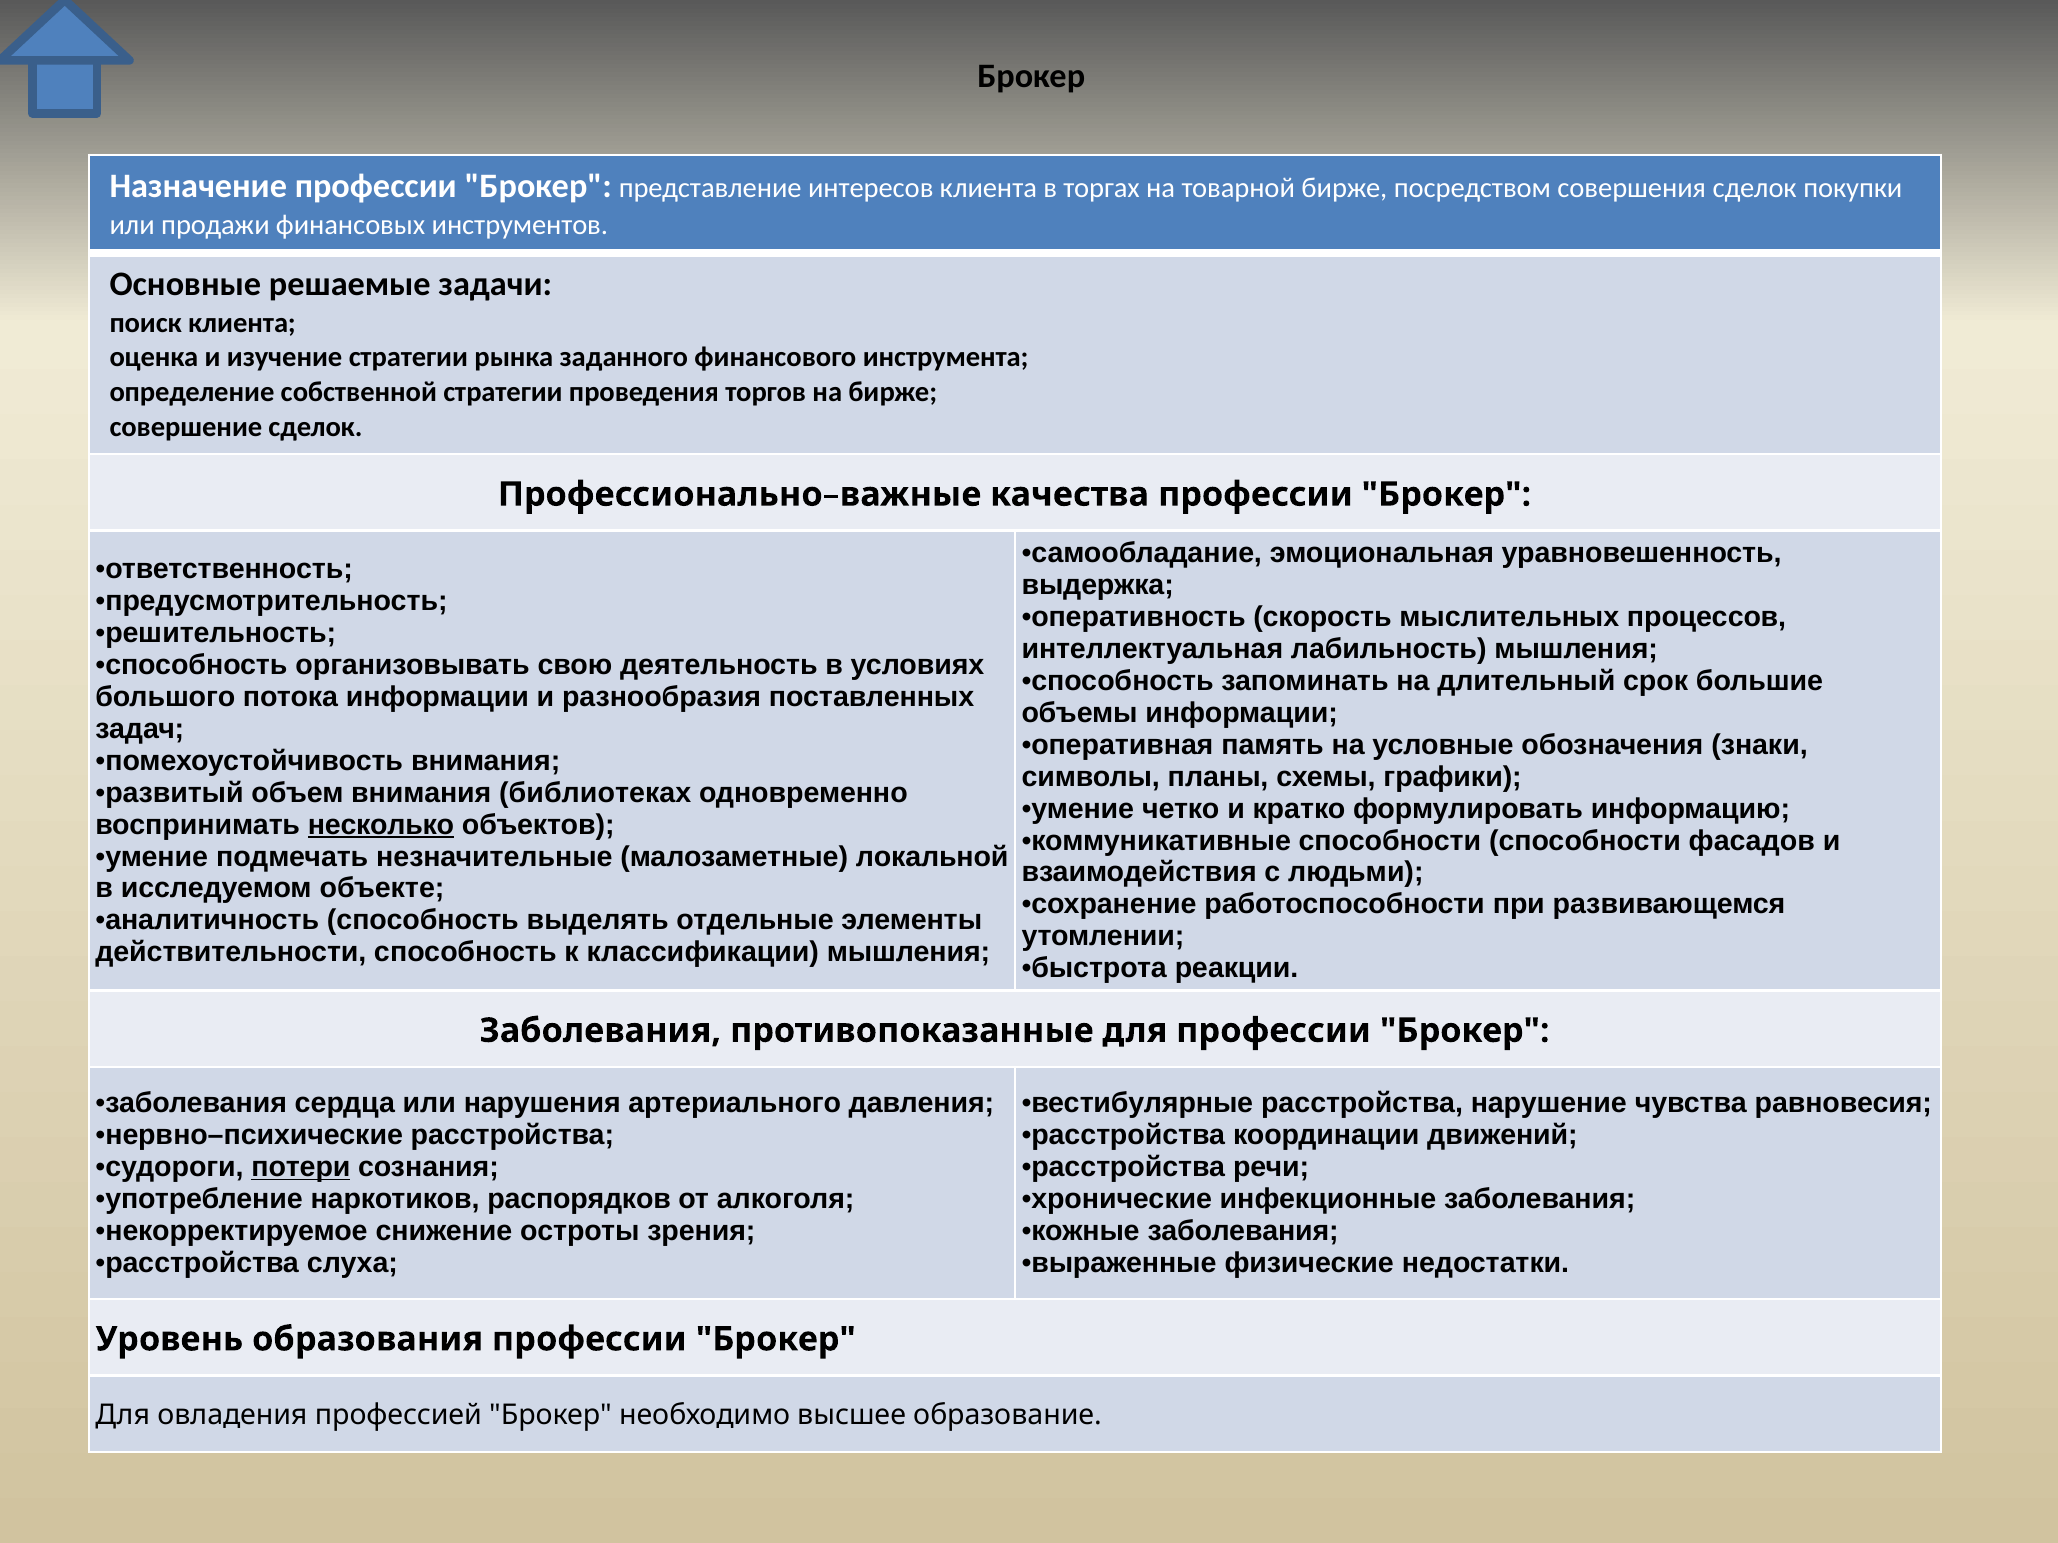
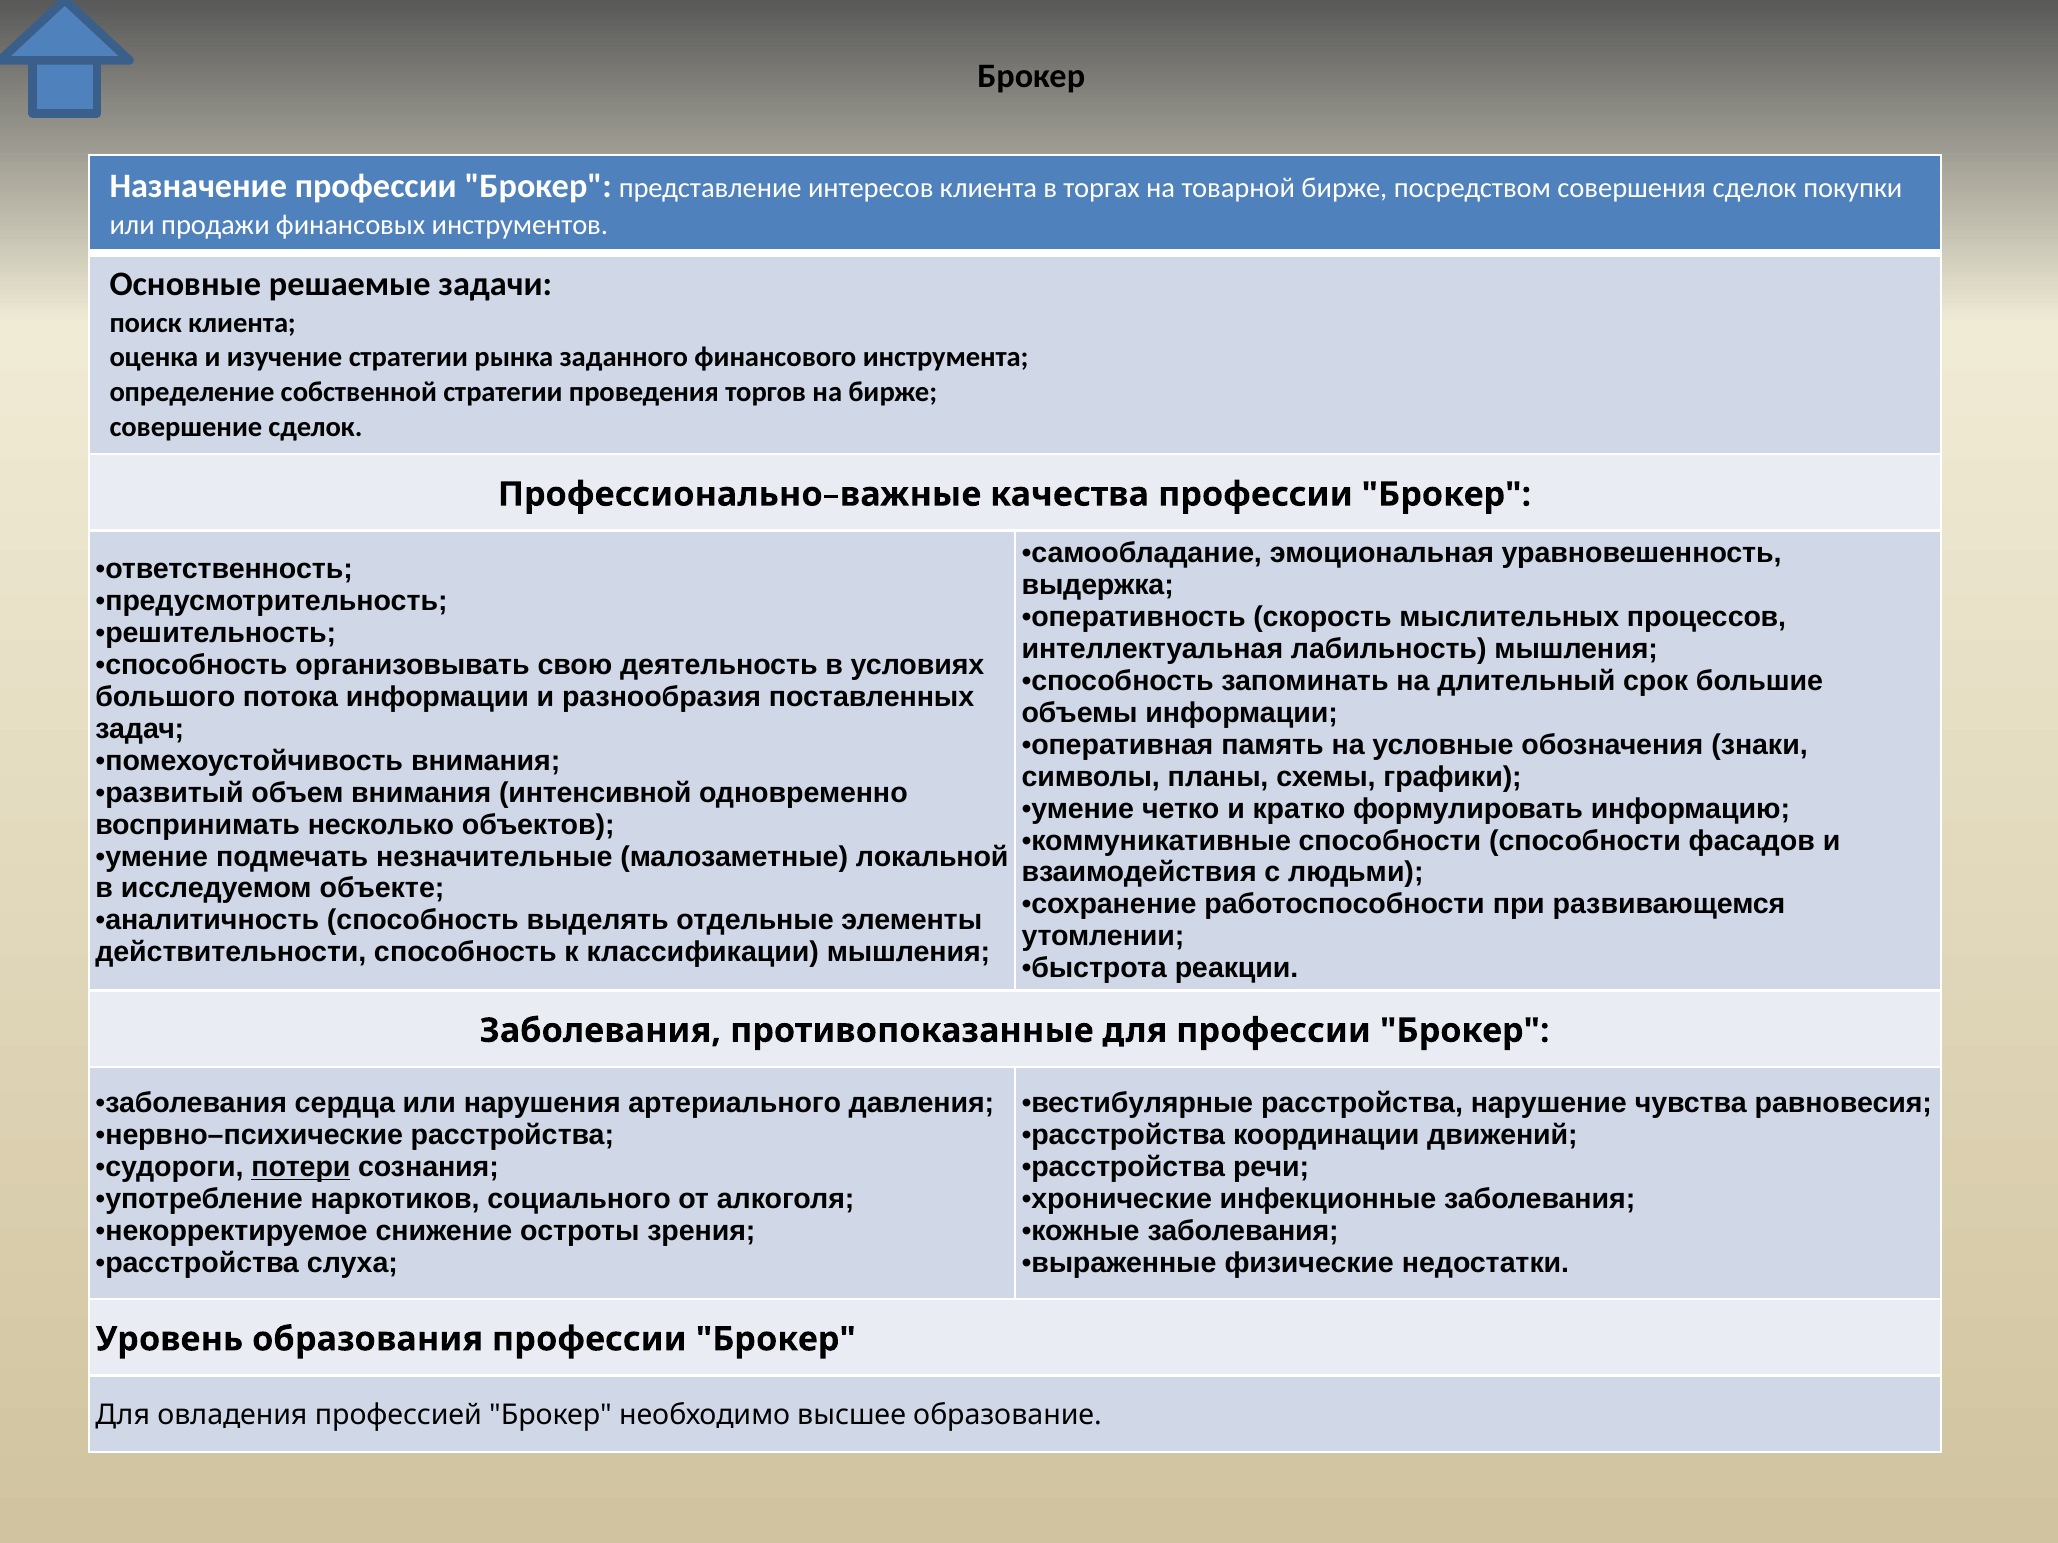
библиотеках: библиотеках -> интенсивной
несколько underline: present -> none
распорядков: распорядков -> социального
